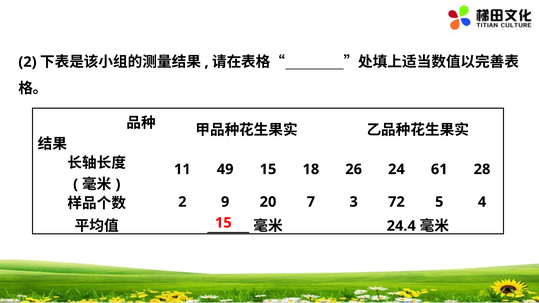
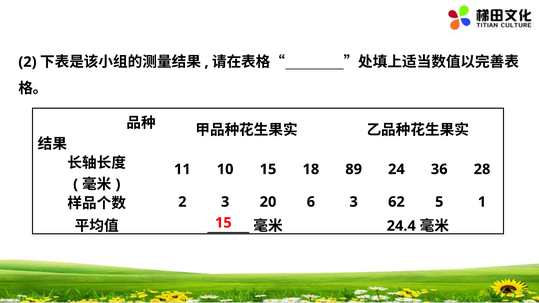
49: 49 -> 10
26: 26 -> 89
61: 61 -> 36
2 9: 9 -> 3
7: 7 -> 6
72: 72 -> 62
4: 4 -> 1
